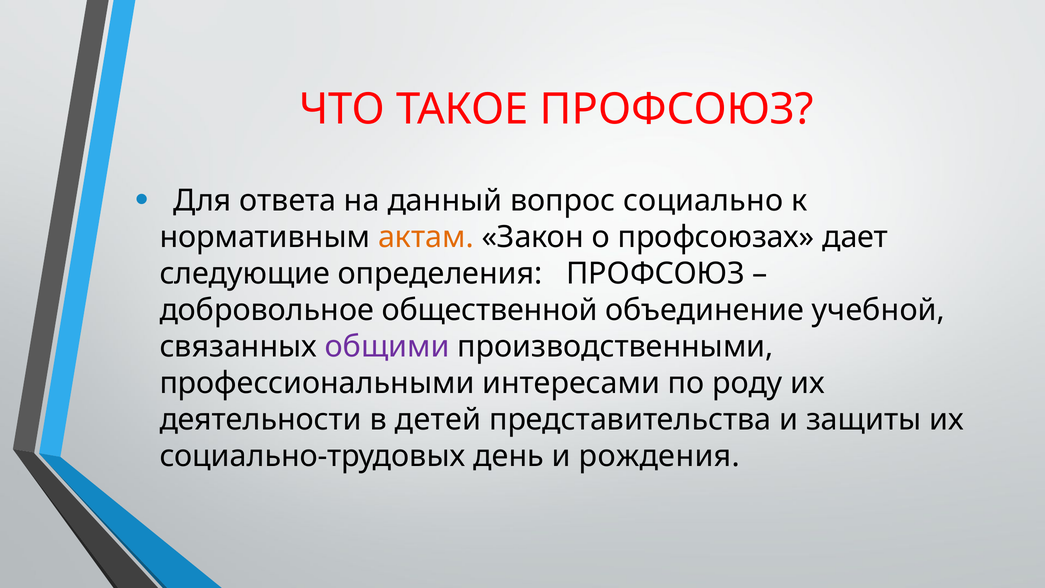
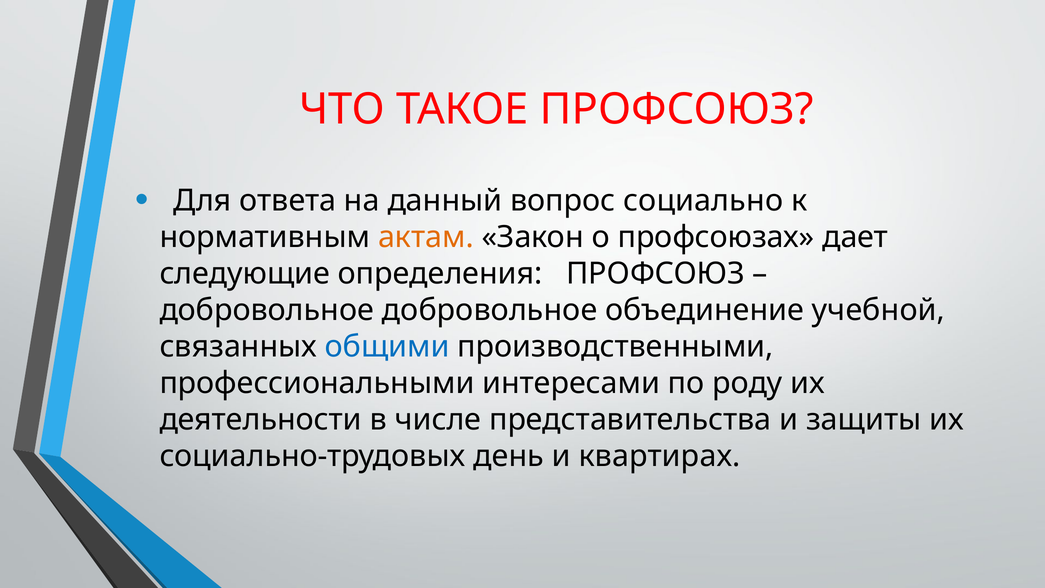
добровольное общественной: общественной -> добровольное
общими colour: purple -> blue
детей: детей -> числе
рождения: рождения -> квартирах
